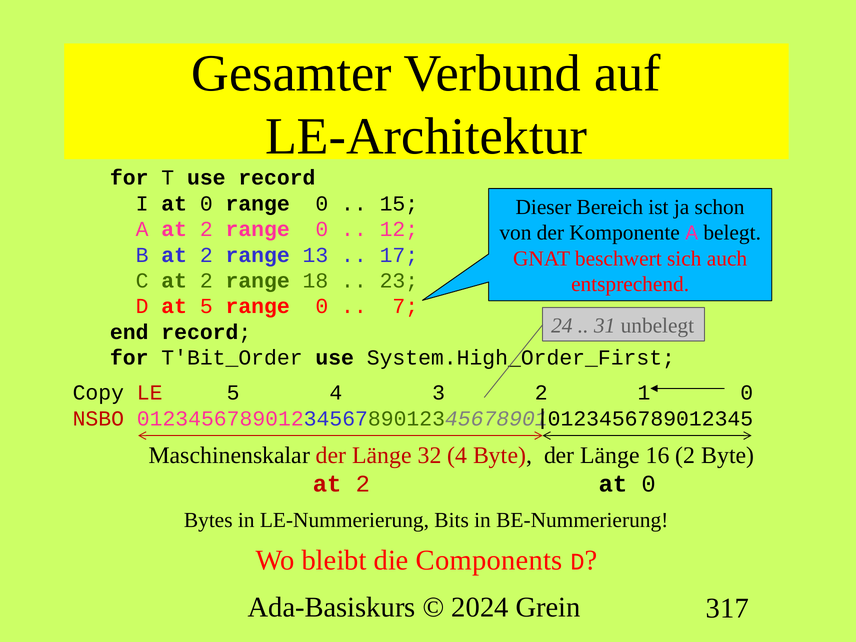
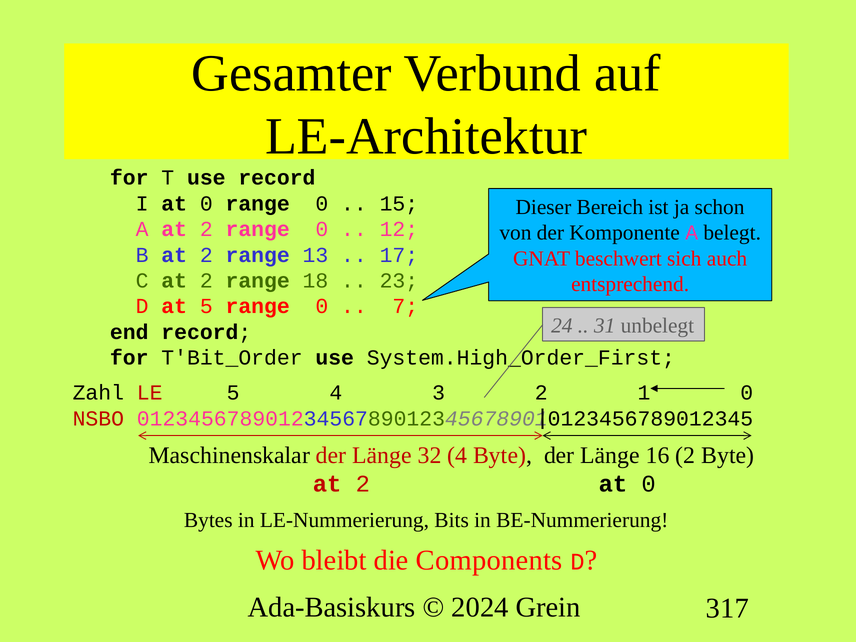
Copy: Copy -> Zahl
